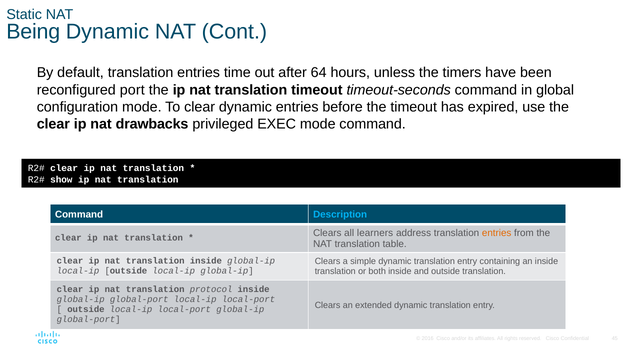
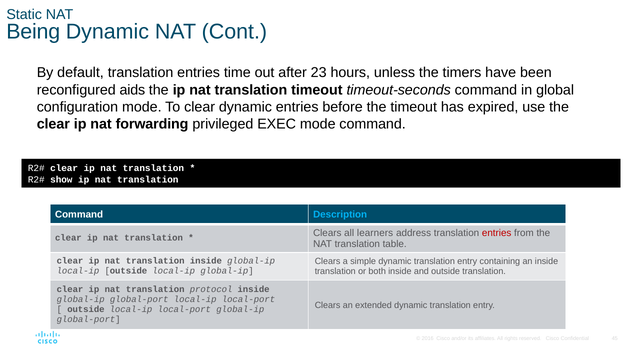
64: 64 -> 23
port: port -> aids
drawbacks: drawbacks -> forwarding
entries at (497, 233) colour: orange -> red
